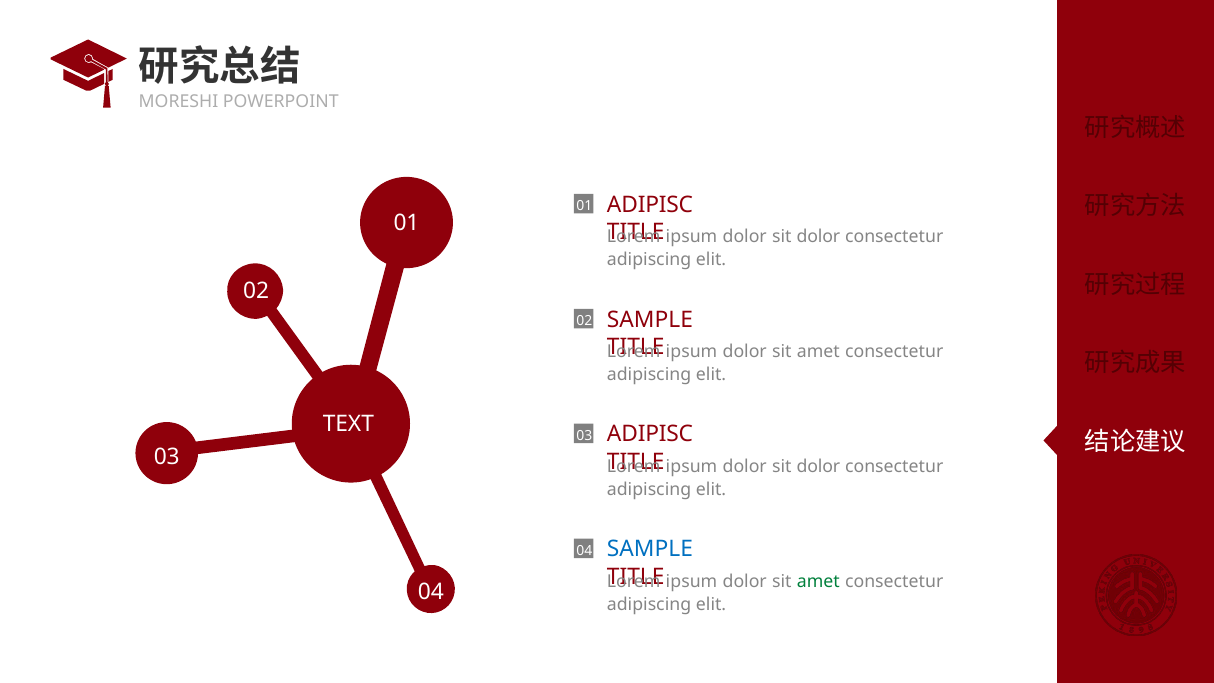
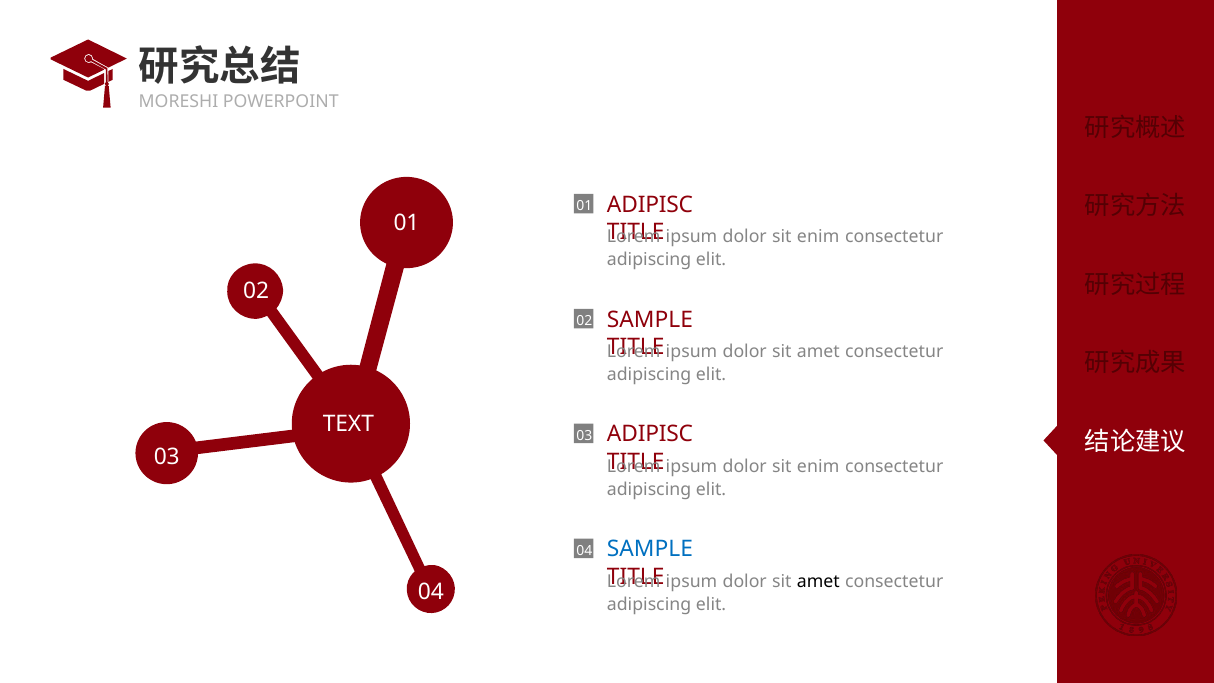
dolor at (818, 237): dolor -> enim
dolor at (818, 466): dolor -> enim
amet at (818, 581) colour: green -> black
